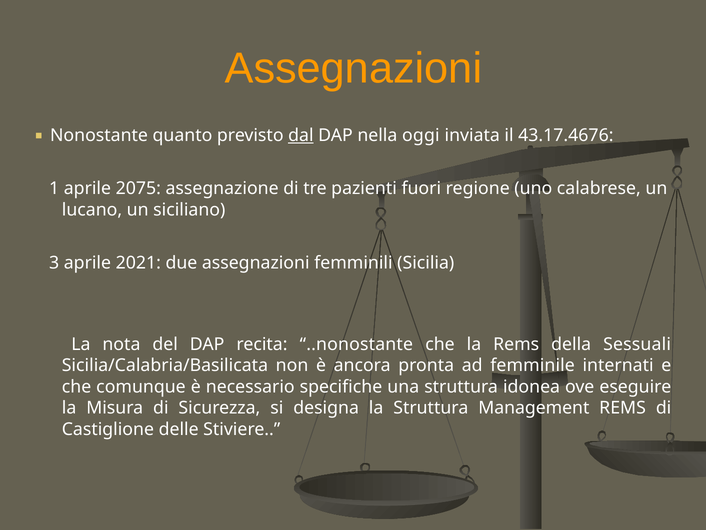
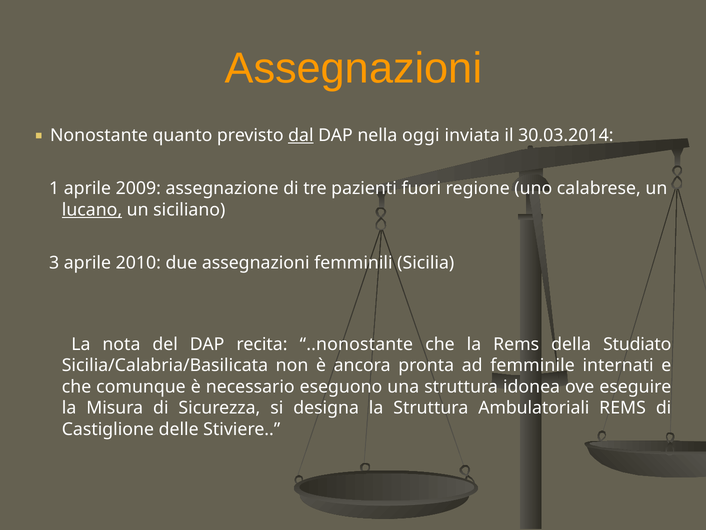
43.17.4676: 43.17.4676 -> 30.03.2014
2075: 2075 -> 2009
lucano underline: none -> present
2021: 2021 -> 2010
Sessuali: Sessuali -> Studiato
specifiche: specifiche -> eseguono
Management: Management -> Ambulatoriali
